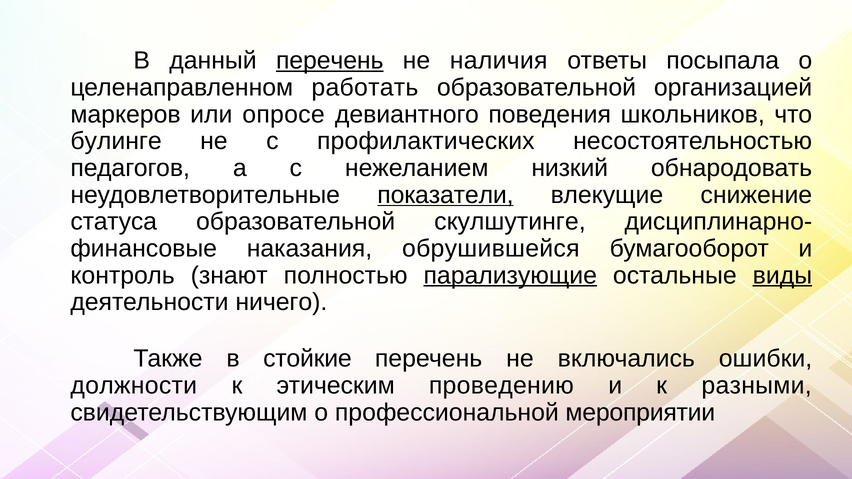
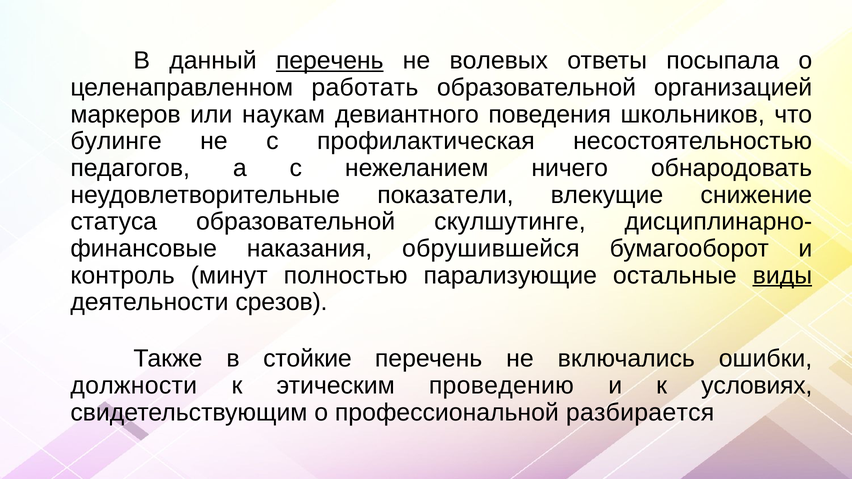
наличия: наличия -> волевых
опросе: опросе -> наукам
профилактических: профилактических -> профилактическая
низкий: низкий -> ничего
показатели underline: present -> none
знают: знают -> минут
парализующие underline: present -> none
ничего: ничего -> срезов
разными: разными -> условиях
мероприятии: мероприятии -> разбирается
